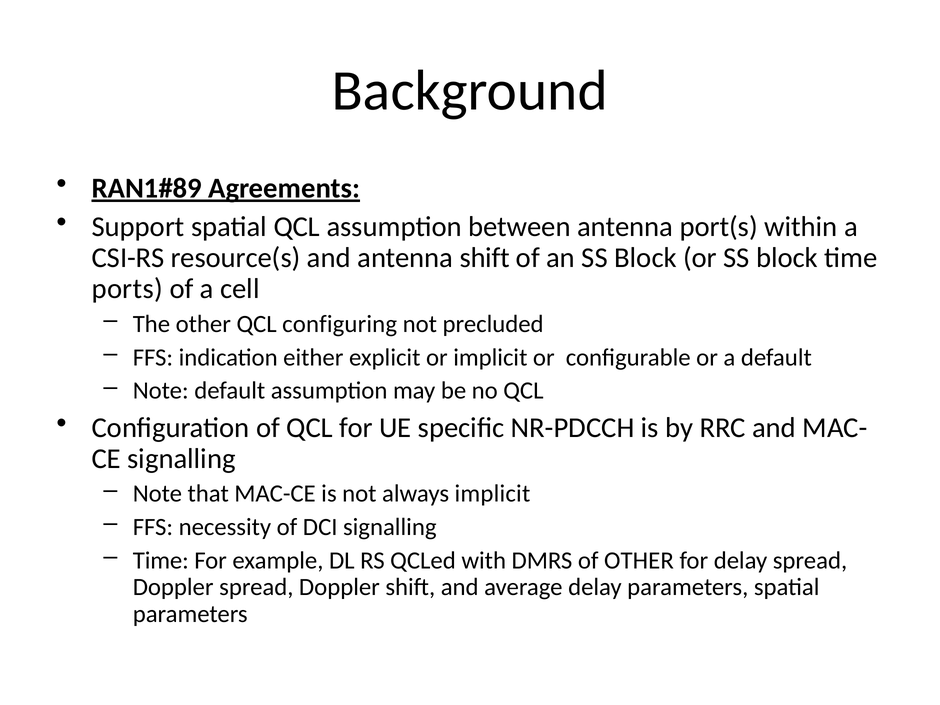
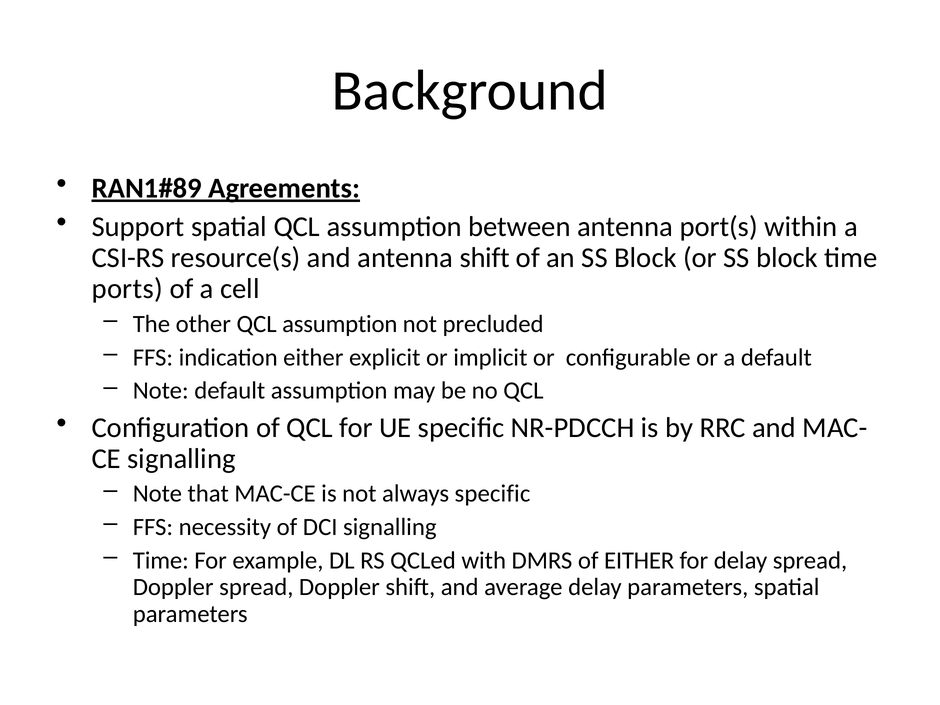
other QCL configuring: configuring -> assumption
always implicit: implicit -> specific
of OTHER: OTHER -> EITHER
